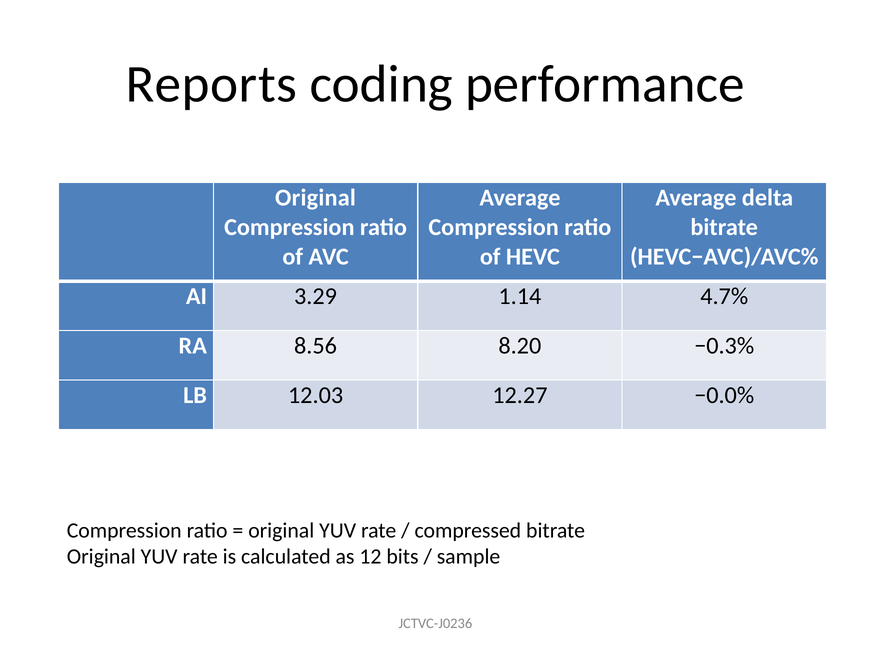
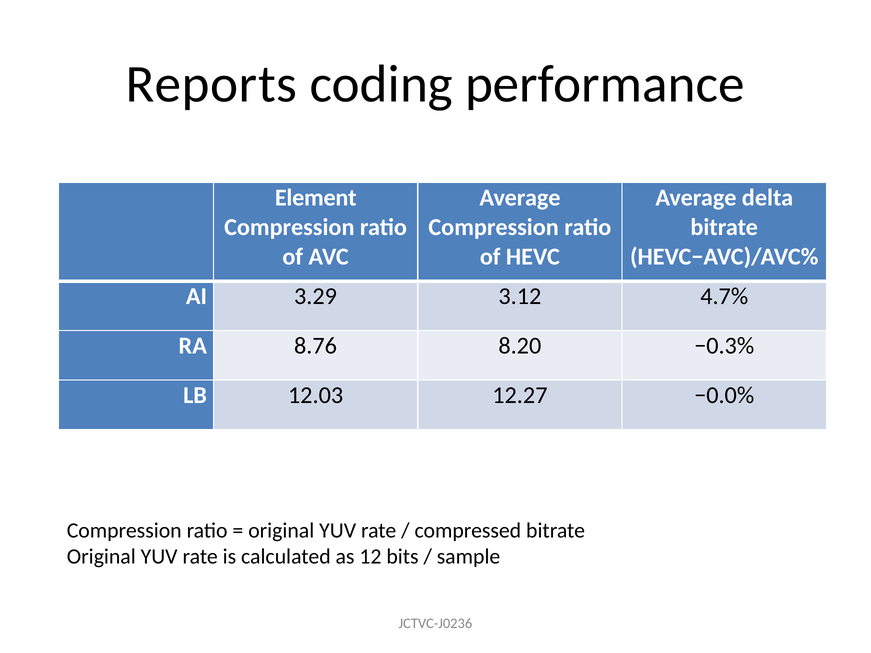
Original at (315, 198): Original -> Element
1.14: 1.14 -> 3.12
8.56: 8.56 -> 8.76
